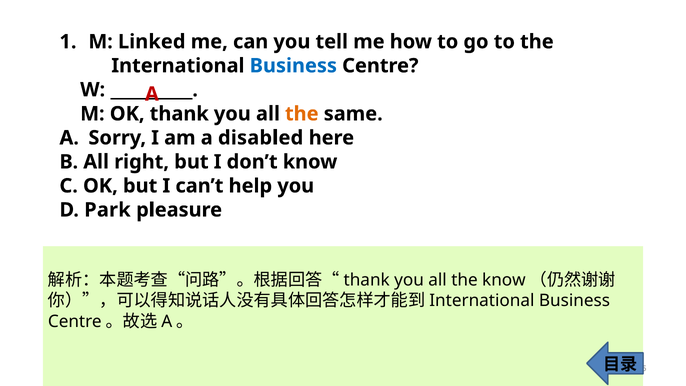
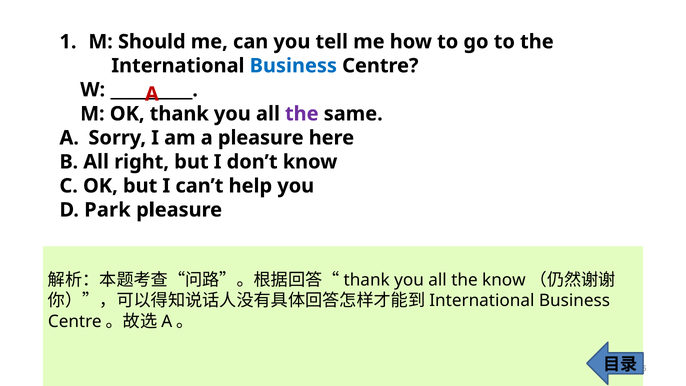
Linked: Linked -> Should
the at (302, 114) colour: orange -> purple
a disabled: disabled -> pleasure
